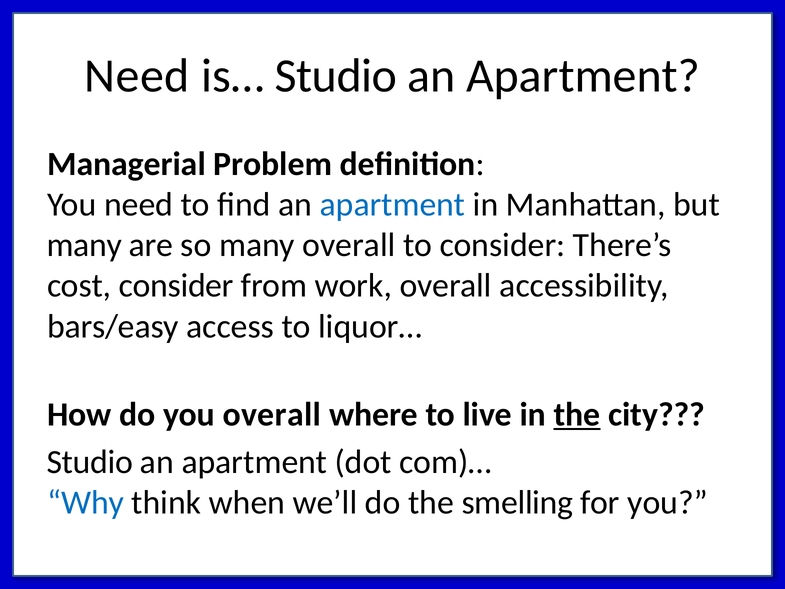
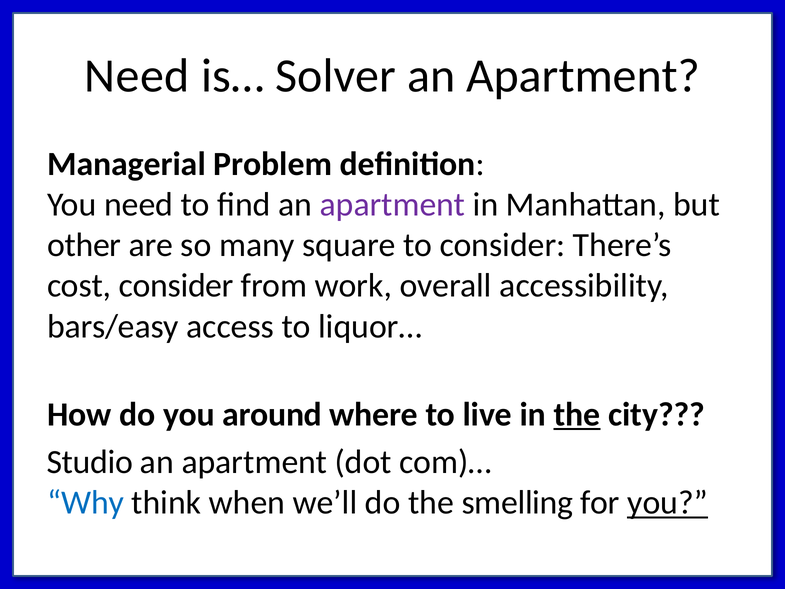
is… Studio: Studio -> Solver
apartment at (392, 205) colour: blue -> purple
many at (84, 245): many -> other
many overall: overall -> square
you overall: overall -> around
you at (668, 503) underline: none -> present
